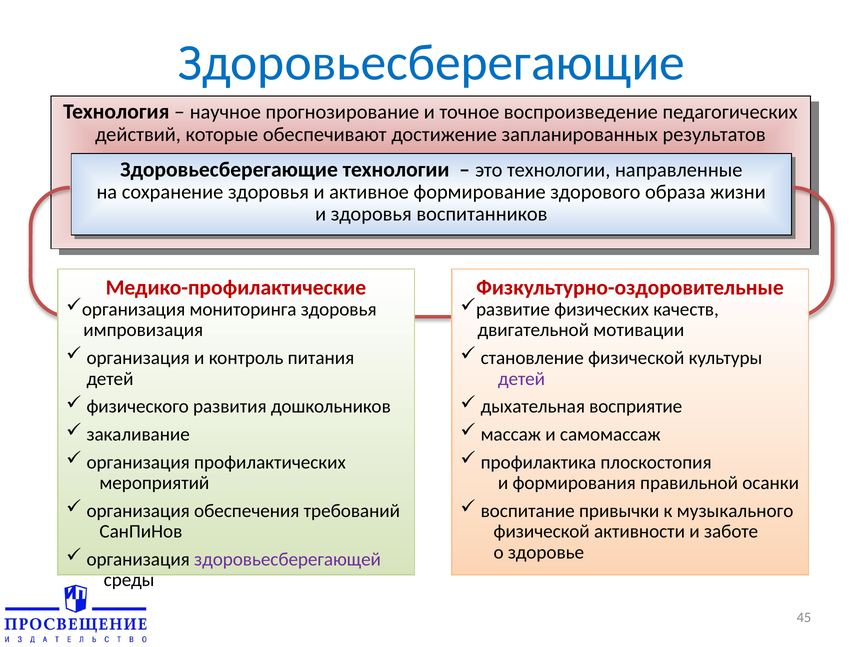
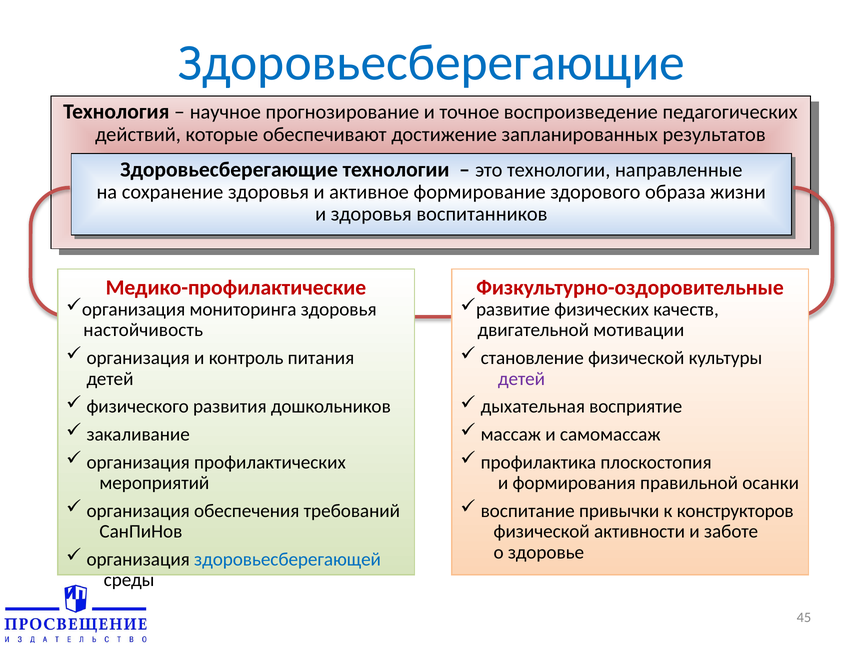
импровизация: импровизация -> настойчивость
музыкального: музыкального -> конструкторов
здоровьесберегающей colour: purple -> blue
